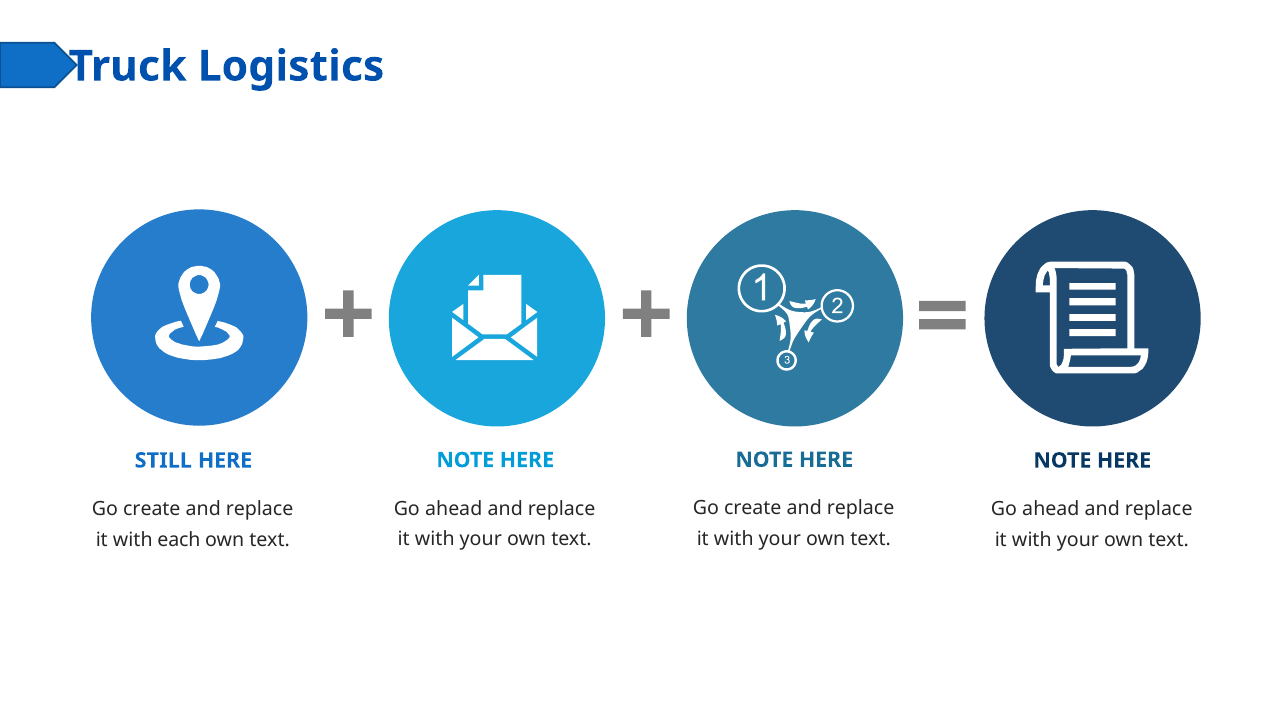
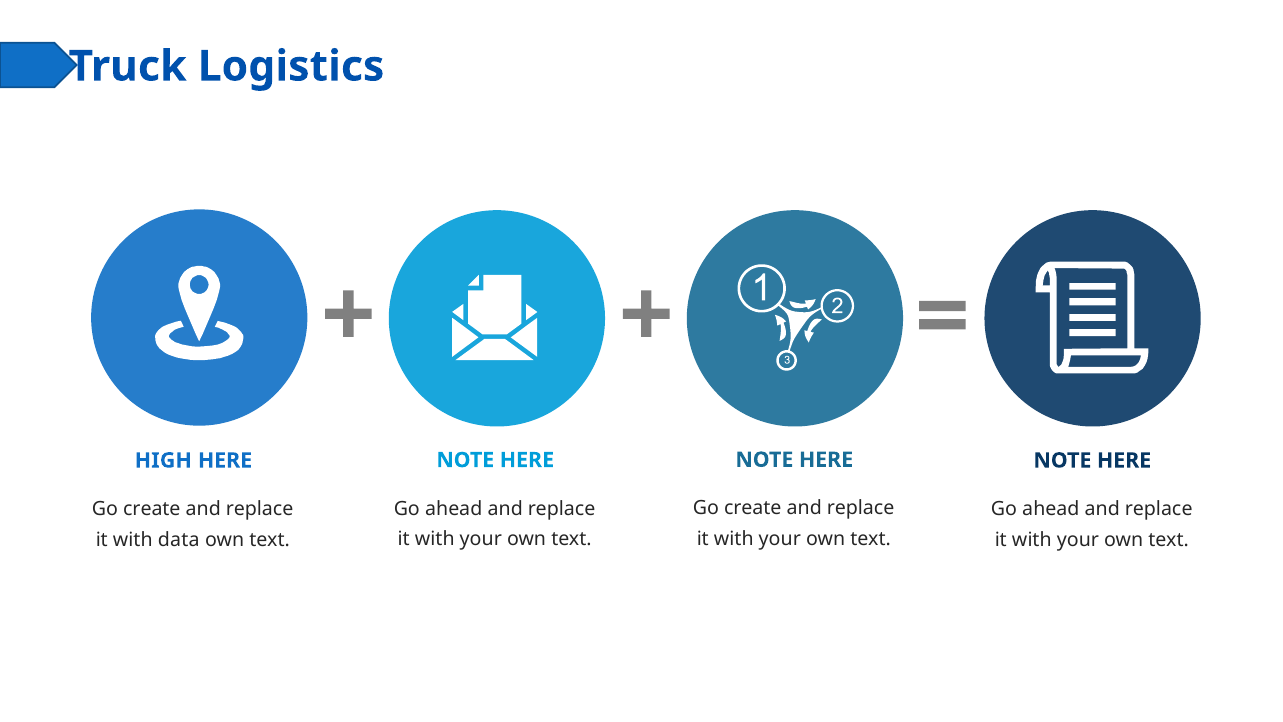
STILL: STILL -> HIGH
each: each -> data
